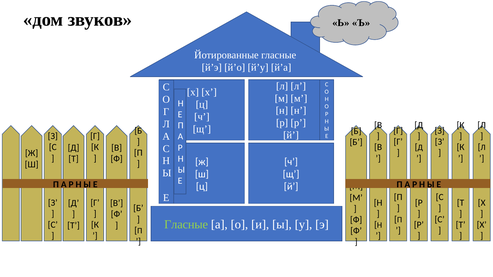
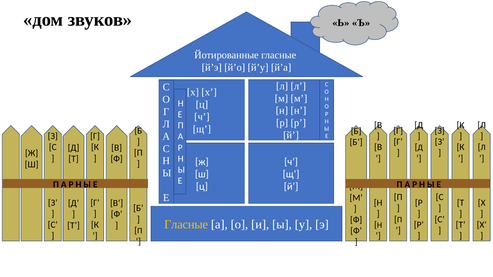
Гласные at (186, 225) colour: light green -> yellow
